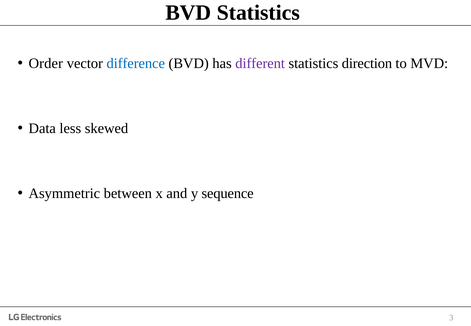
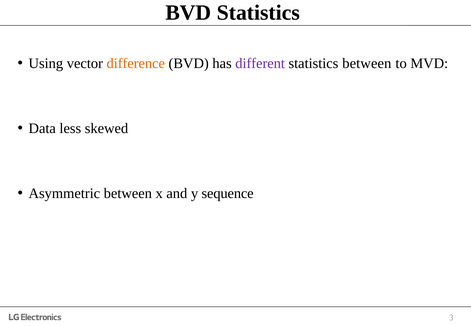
Order: Order -> Using
difference colour: blue -> orange
statistics direction: direction -> between
